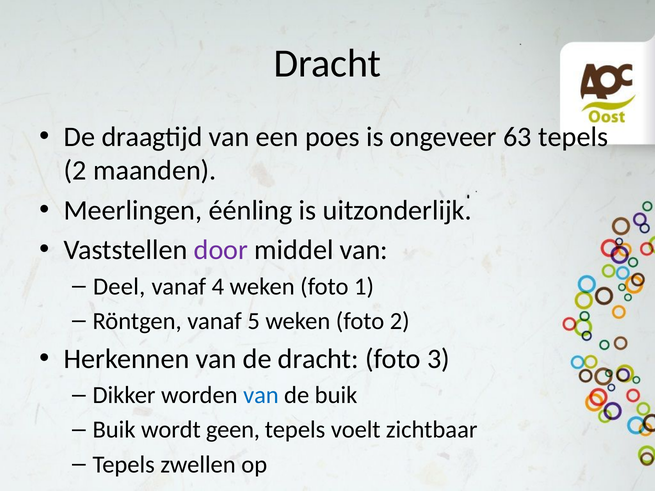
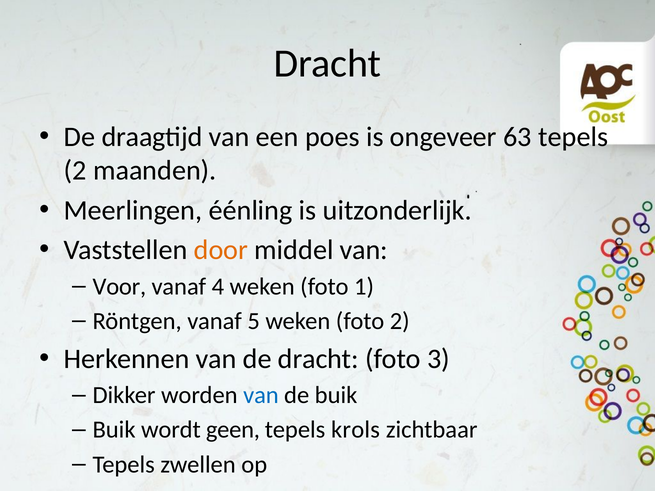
door colour: purple -> orange
Deel: Deel -> Voor
voelt: voelt -> krols
